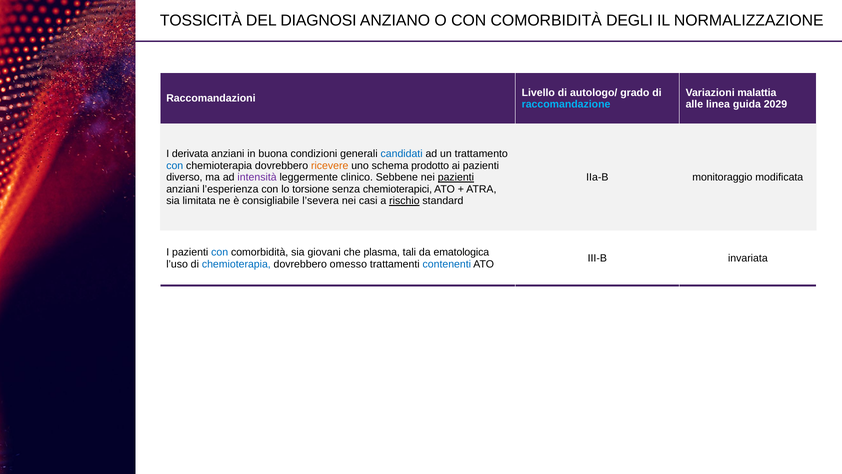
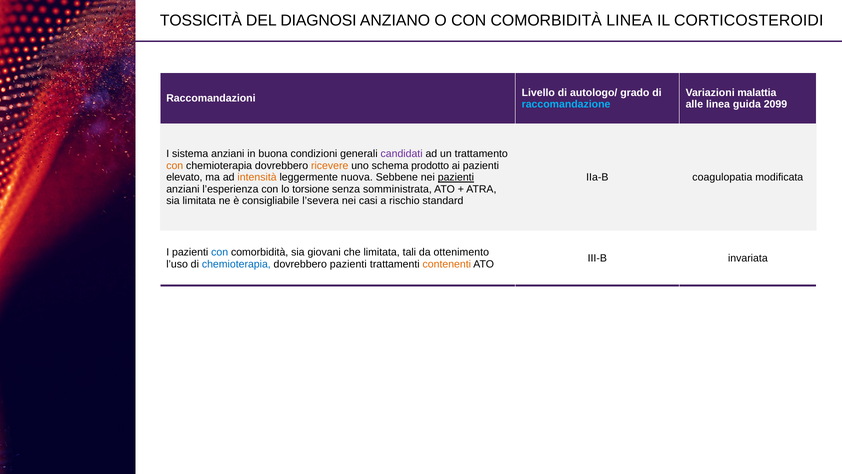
COMORBIDITÀ DEGLI: DEGLI -> LINEA
NORMALIZZAZIONE: NORMALIZZAZIONE -> CORTICOSTEROIDI
2029: 2029 -> 2099
derivata: derivata -> sistema
candidati colour: blue -> purple
con at (175, 165) colour: blue -> orange
diverso: diverso -> elevato
intensità colour: purple -> orange
clinico: clinico -> nuova
monitoraggio: monitoraggio -> coagulopatia
chemioterapici: chemioterapici -> somministrata
rischio underline: present -> none
che plasma: plasma -> limitata
ematologica: ematologica -> ottenimento
dovrebbero omesso: omesso -> pazienti
contenenti colour: blue -> orange
